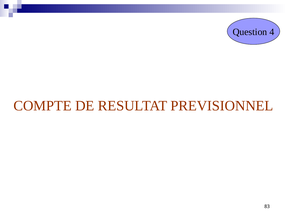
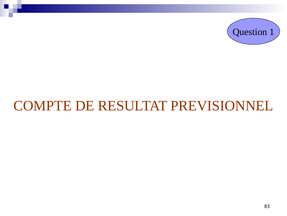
4: 4 -> 1
